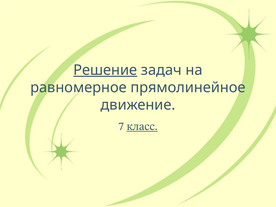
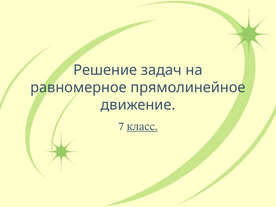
Решение underline: present -> none
